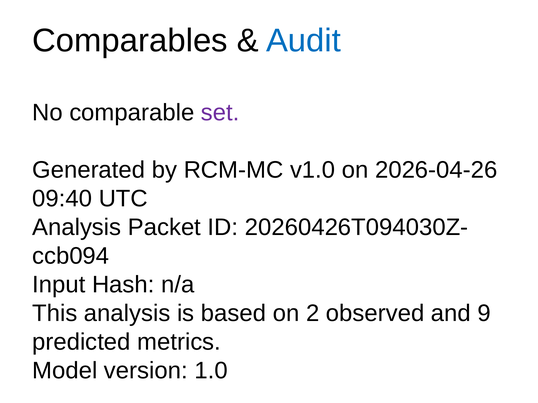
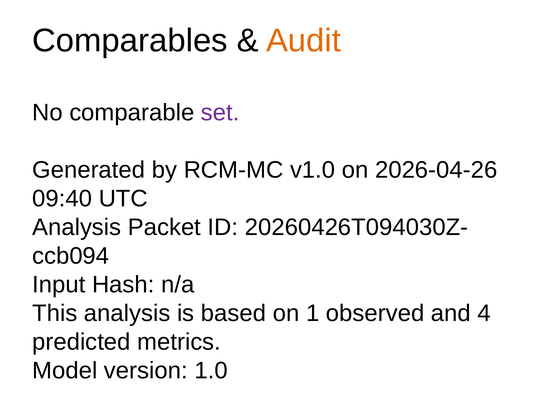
Audit colour: blue -> orange
2: 2 -> 1
9: 9 -> 4
